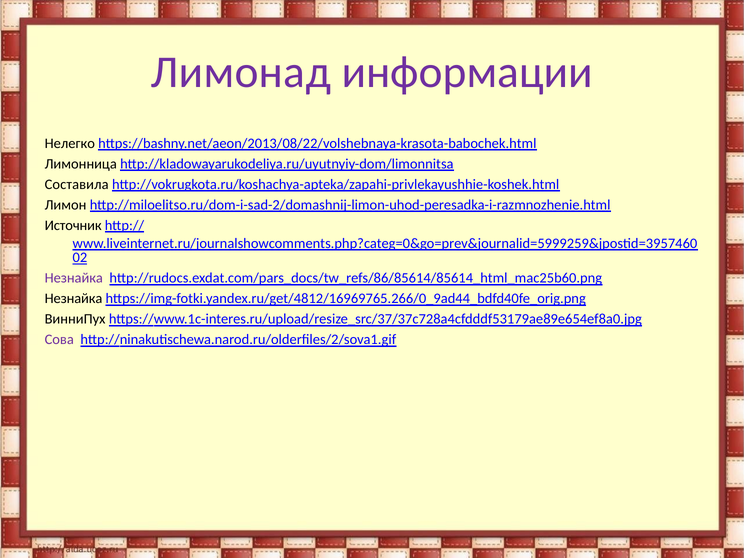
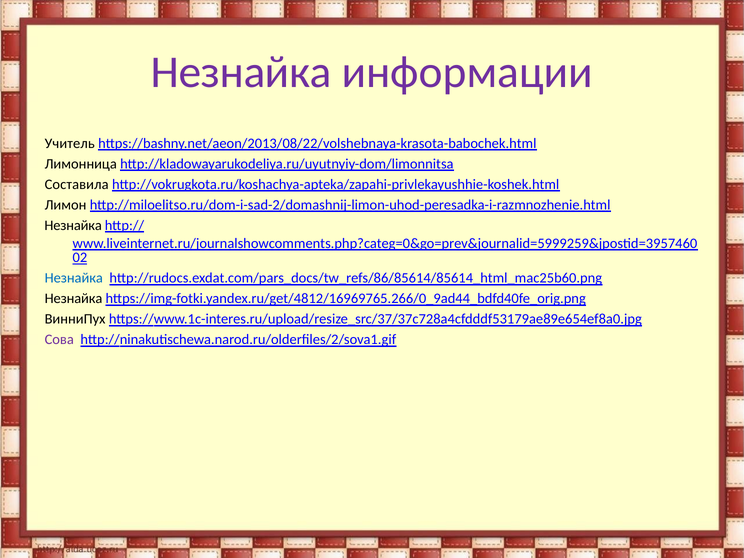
Лимонад at (241, 72): Лимонад -> Незнайка
Нелегко: Нелегко -> Учитель
Источник at (73, 226): Источник -> Незнайка
Незнайка at (74, 278) colour: purple -> blue
